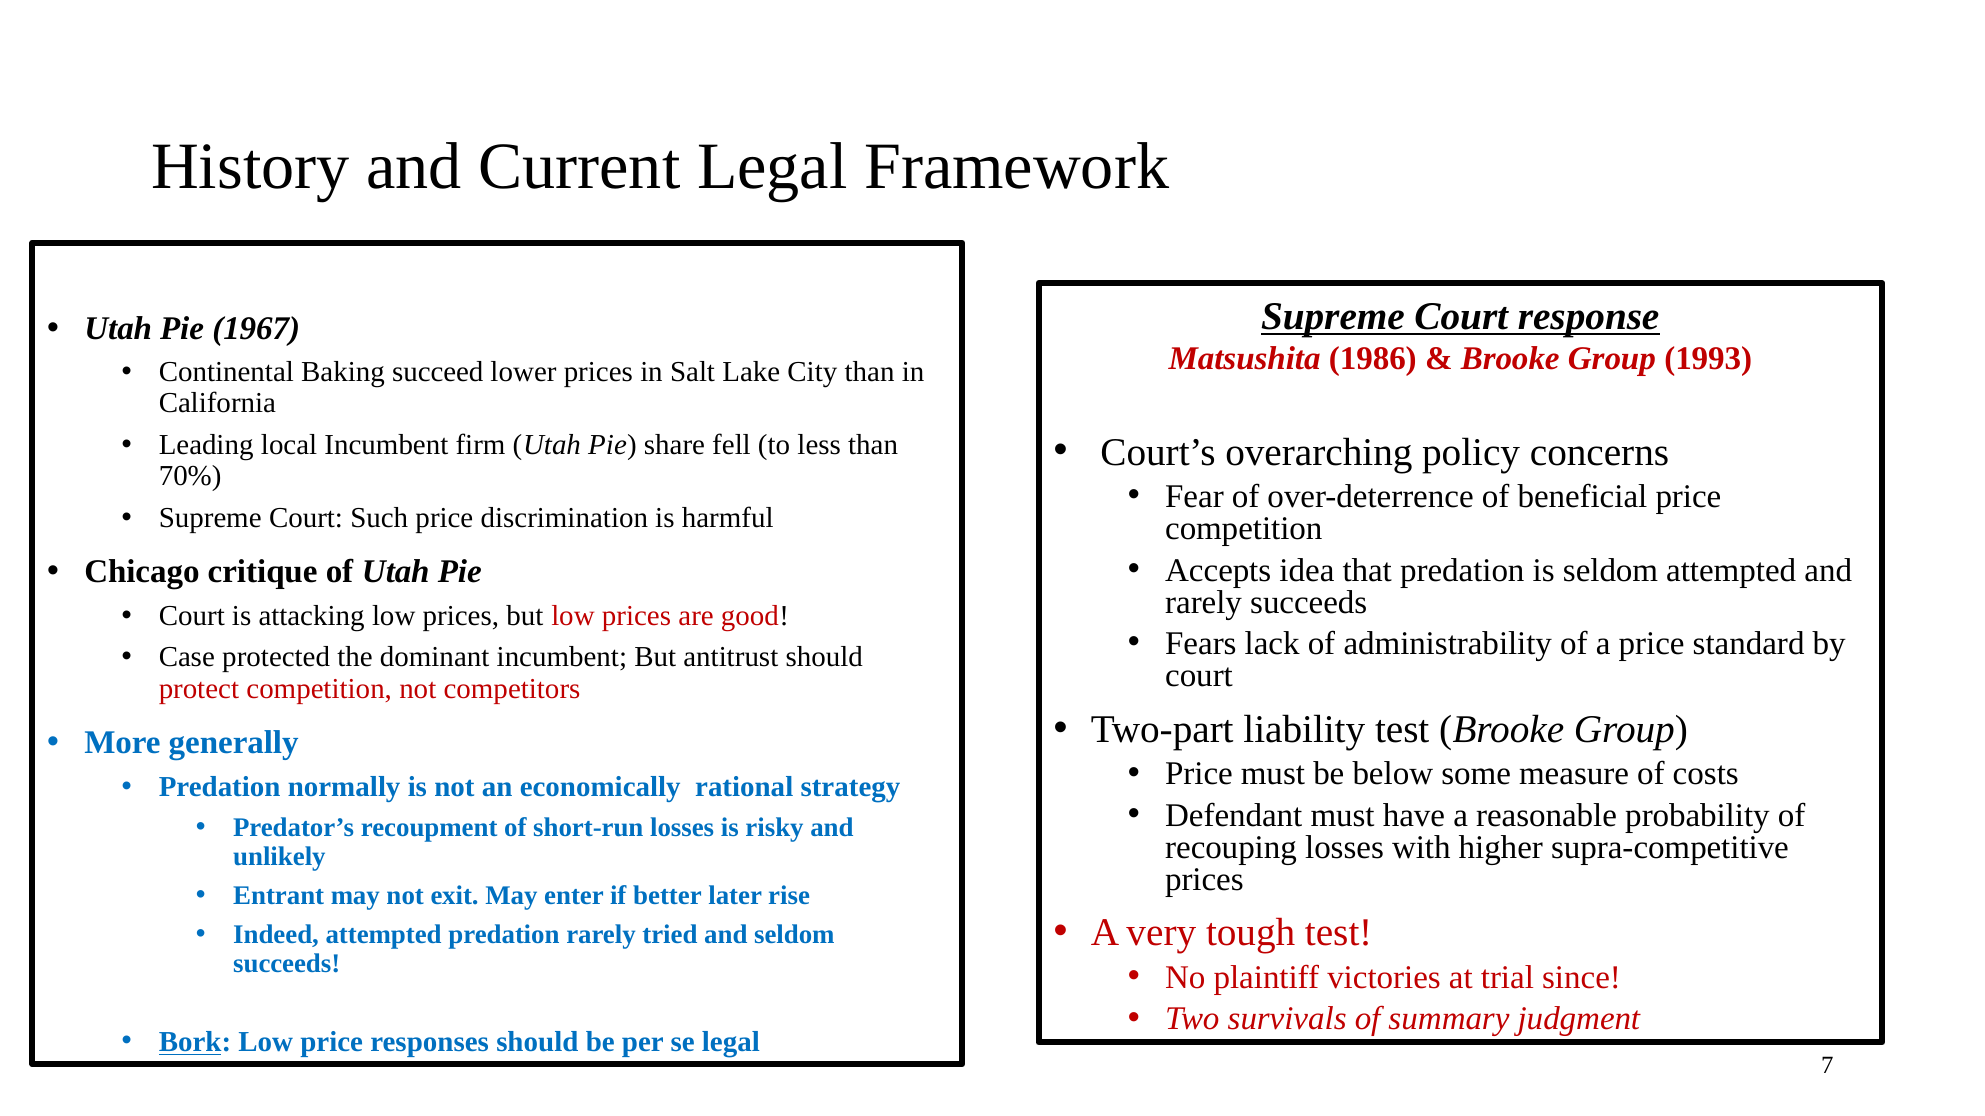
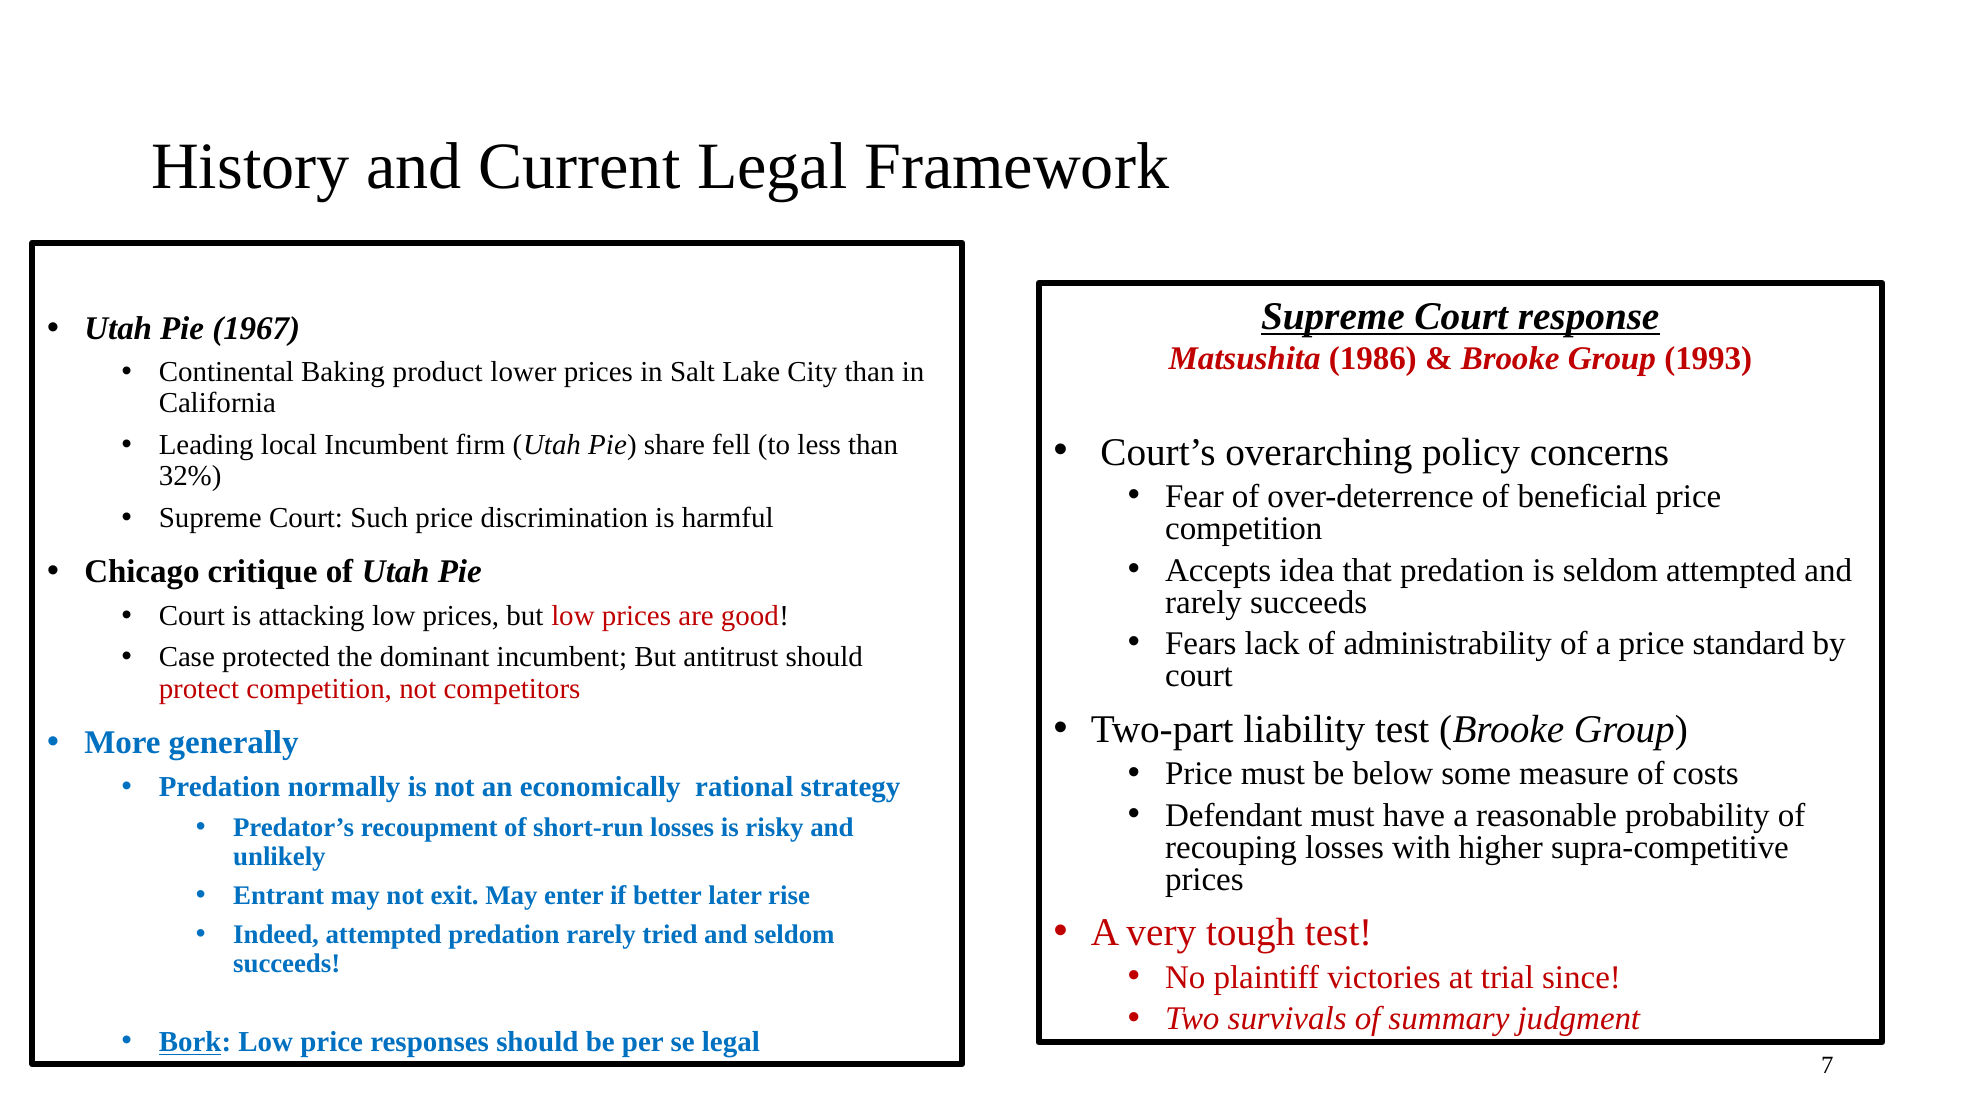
succeed: succeed -> product
70%: 70% -> 32%
